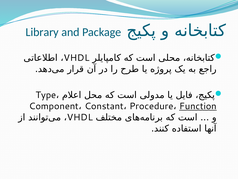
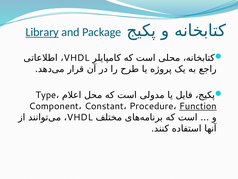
Library underline: none -> present
